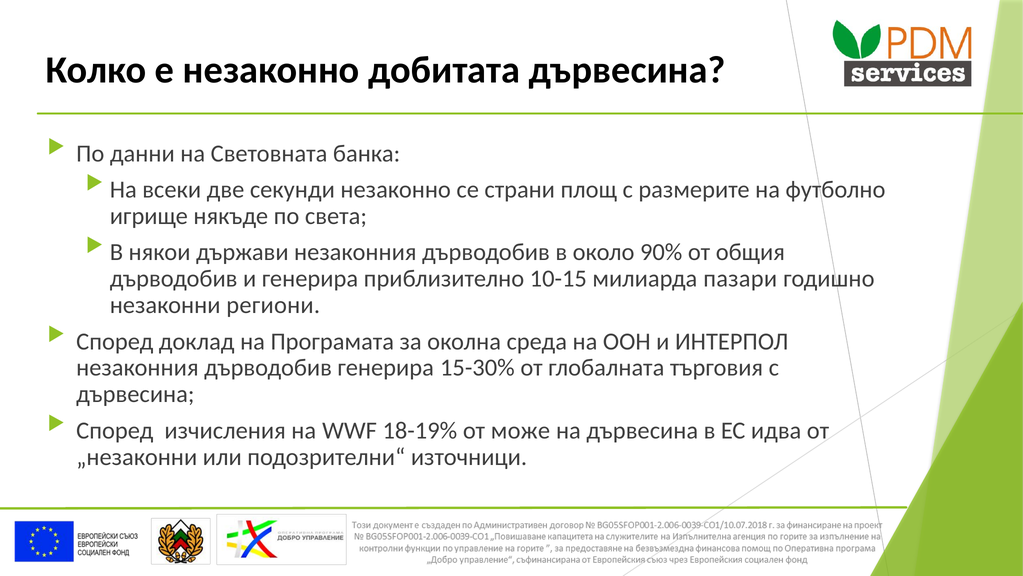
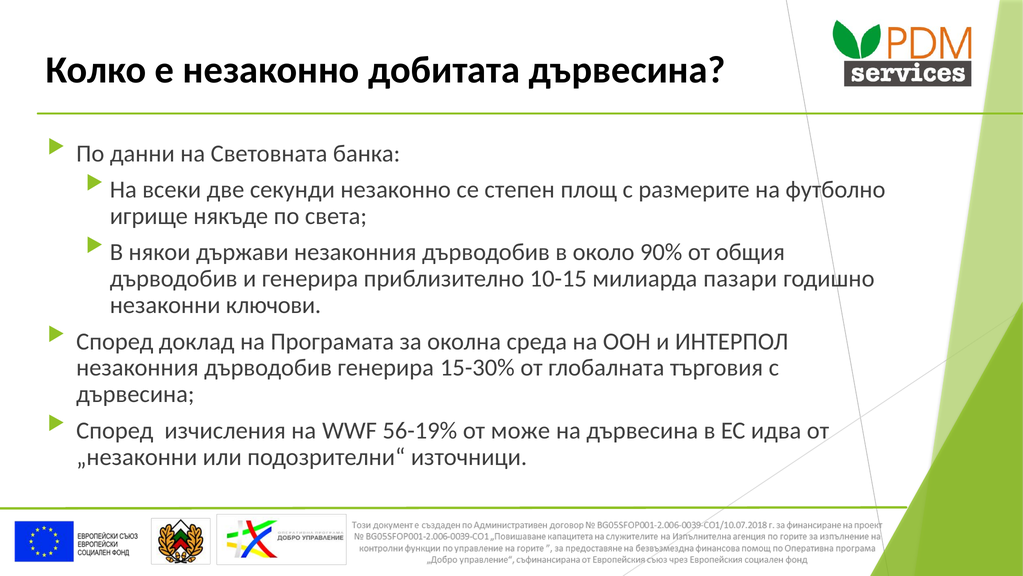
страни: страни -> степен
региони: региони -> ключови
18-19%: 18-19% -> 56-19%
